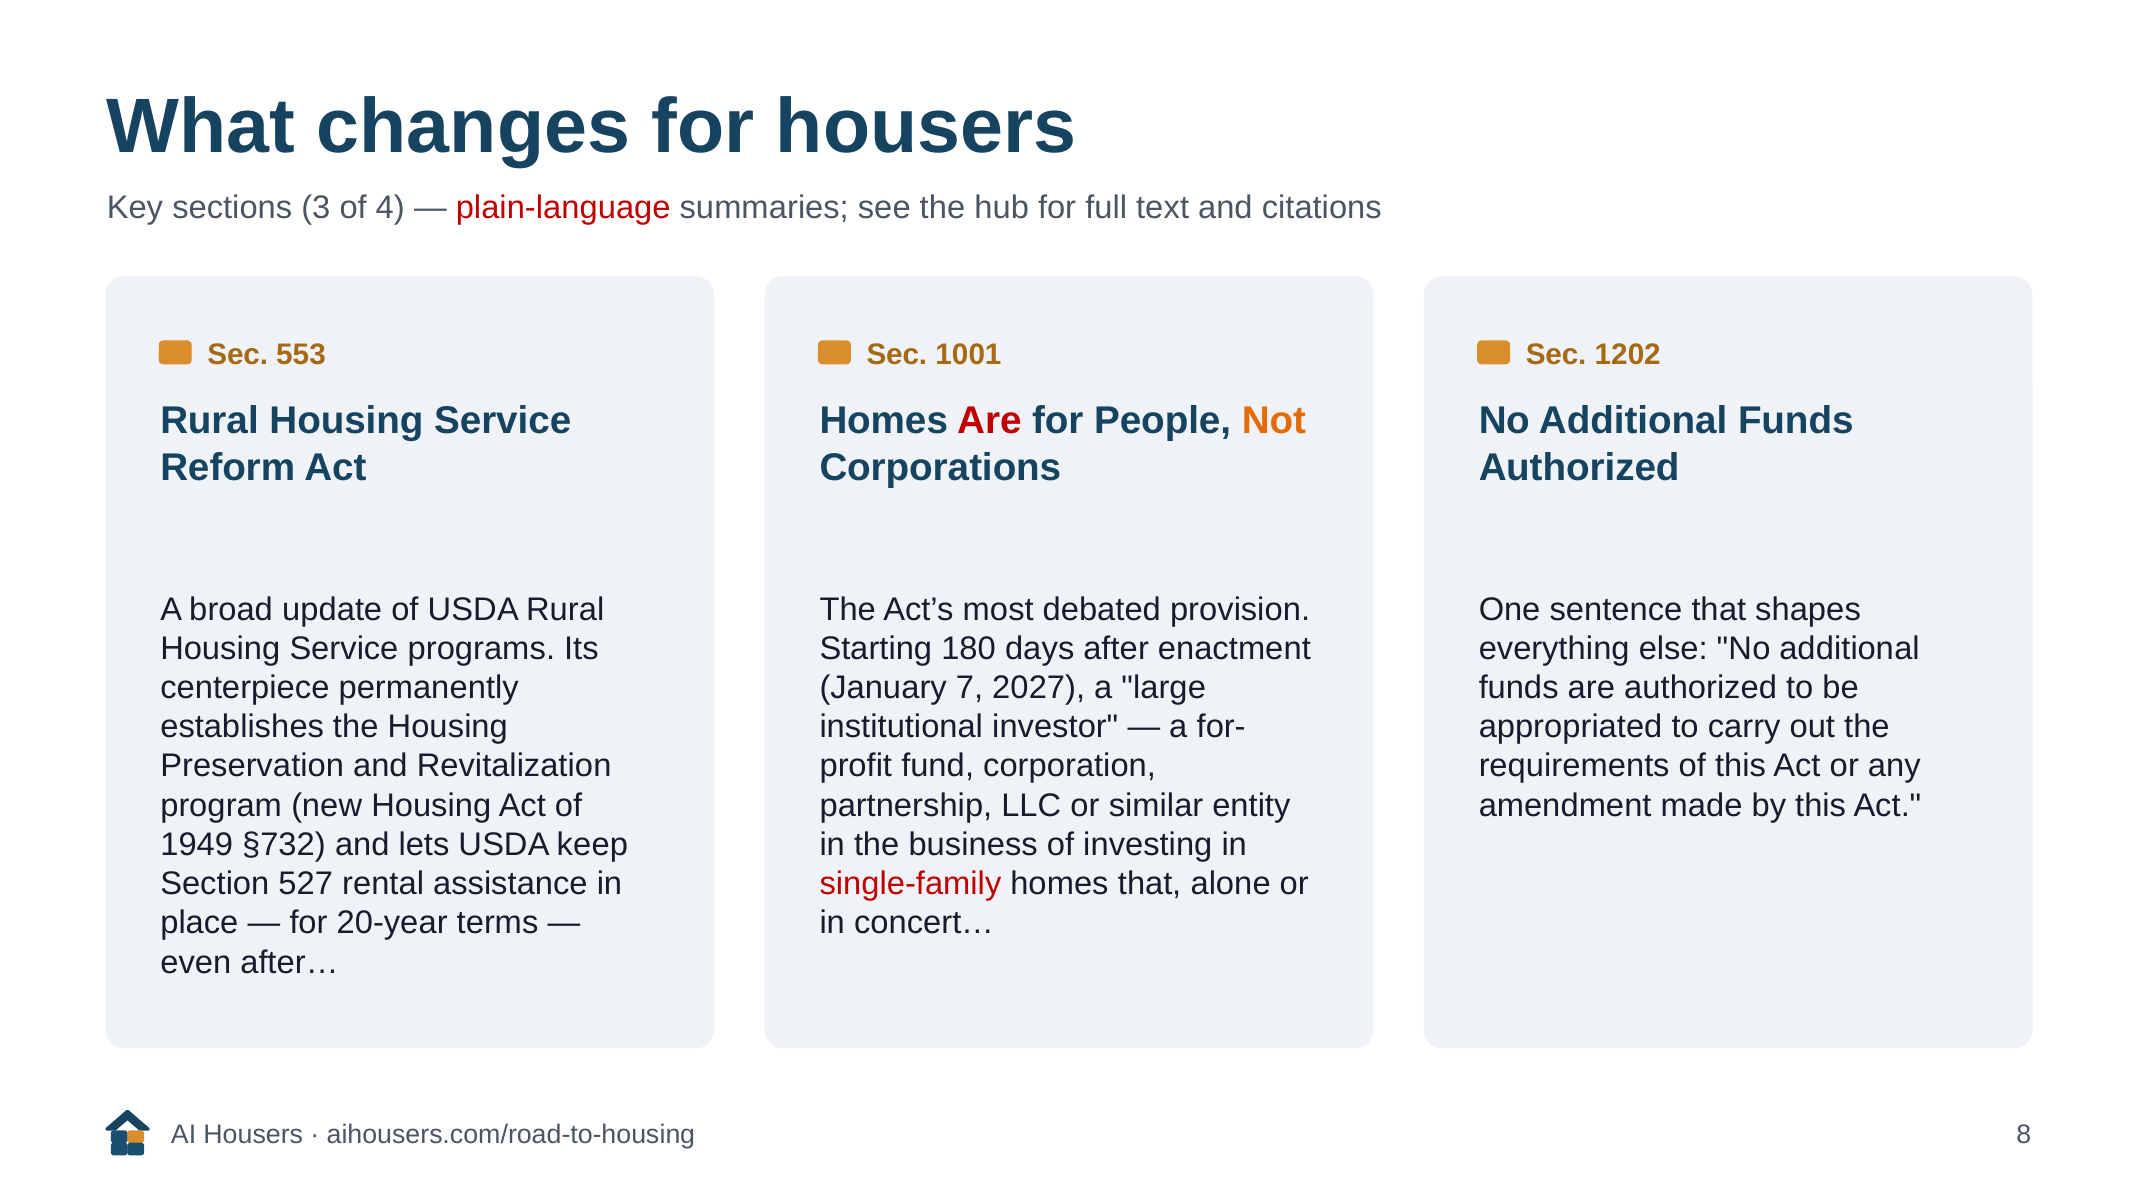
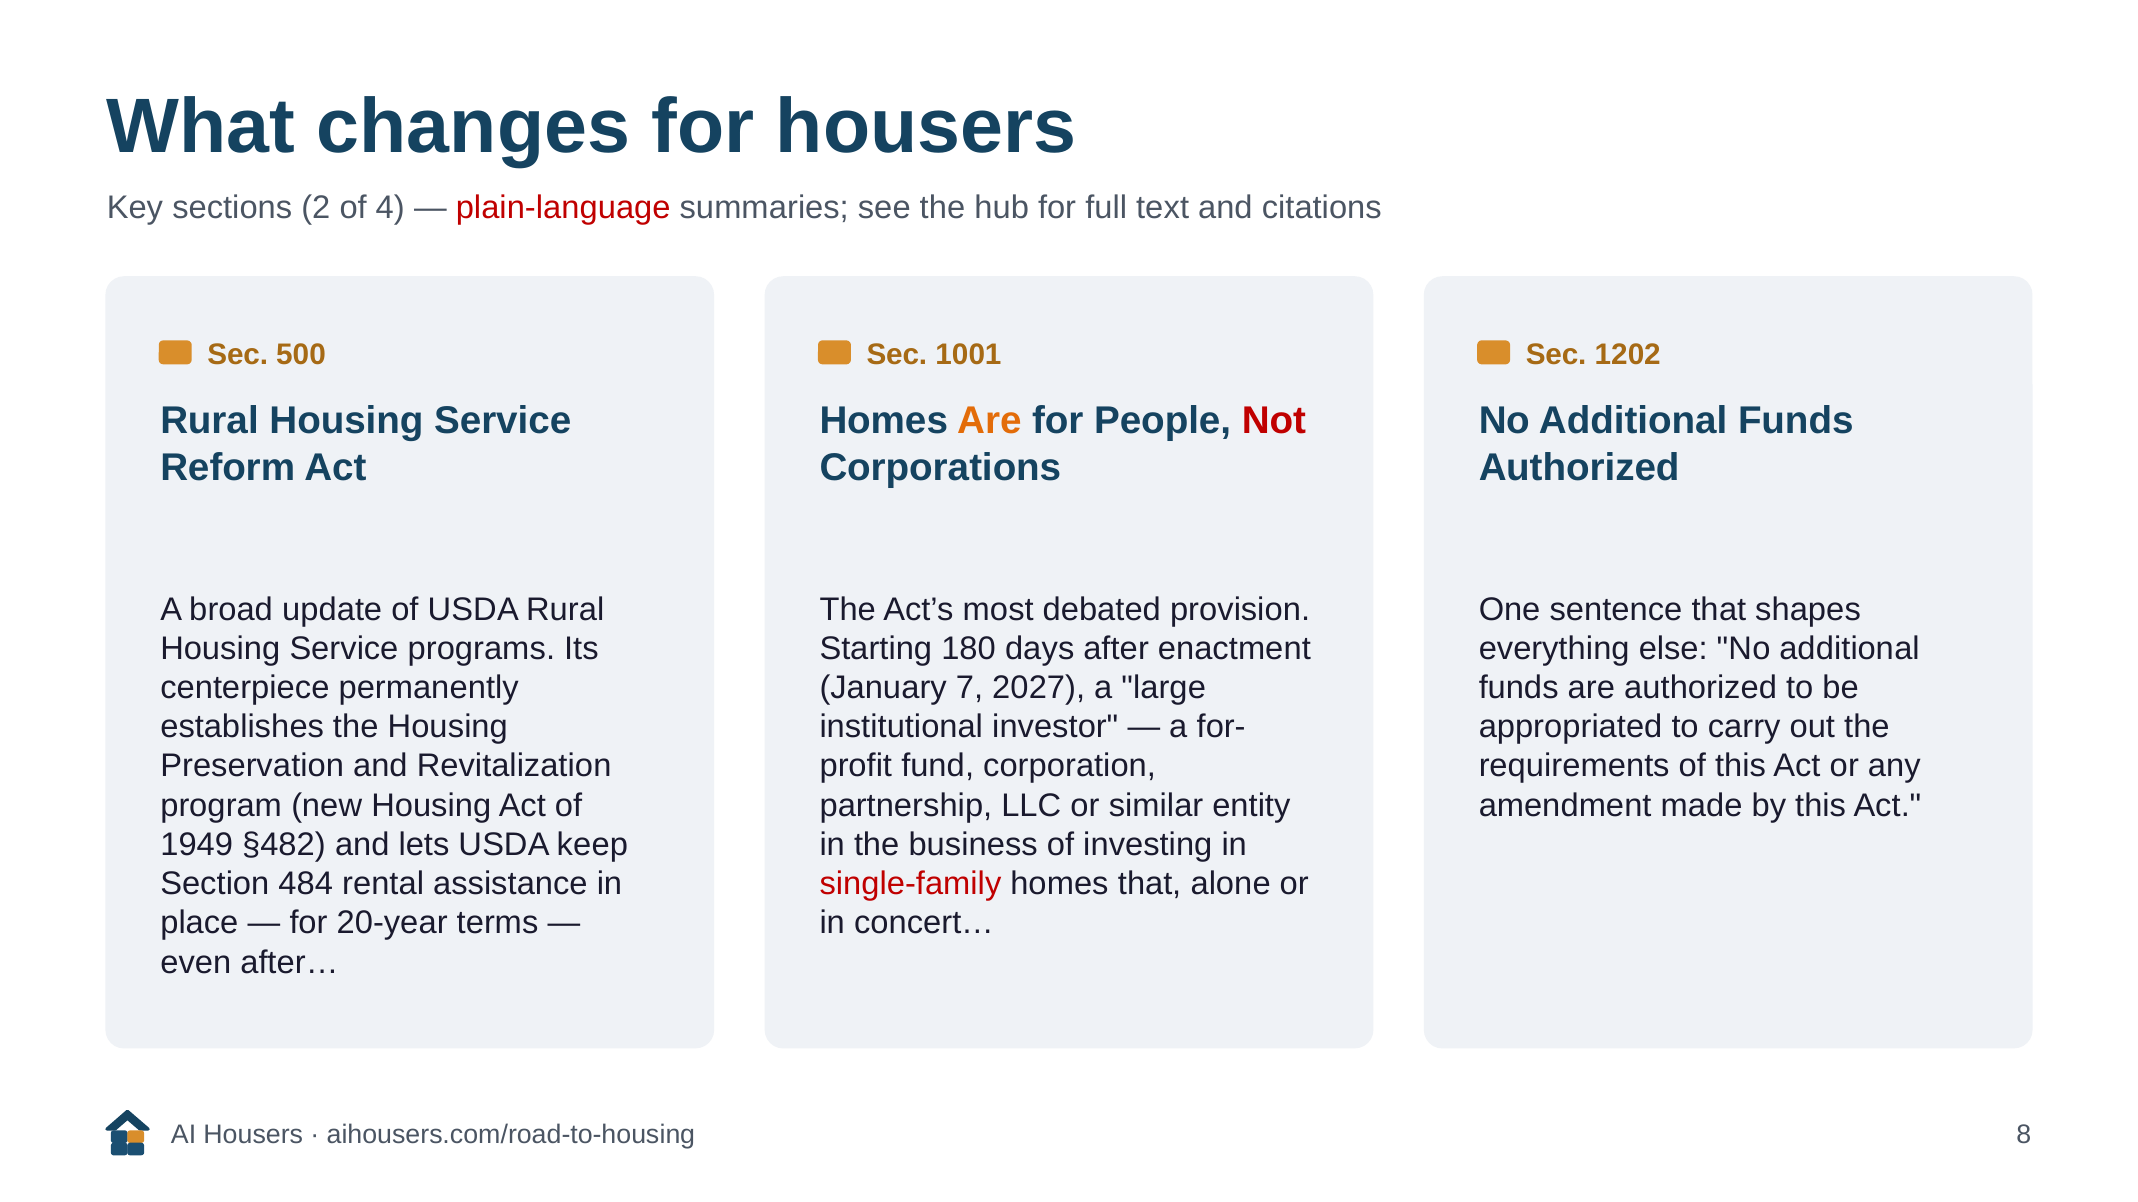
3: 3 -> 2
553: 553 -> 500
Are at (989, 421) colour: red -> orange
Not colour: orange -> red
§732: §732 -> §482
527: 527 -> 484
